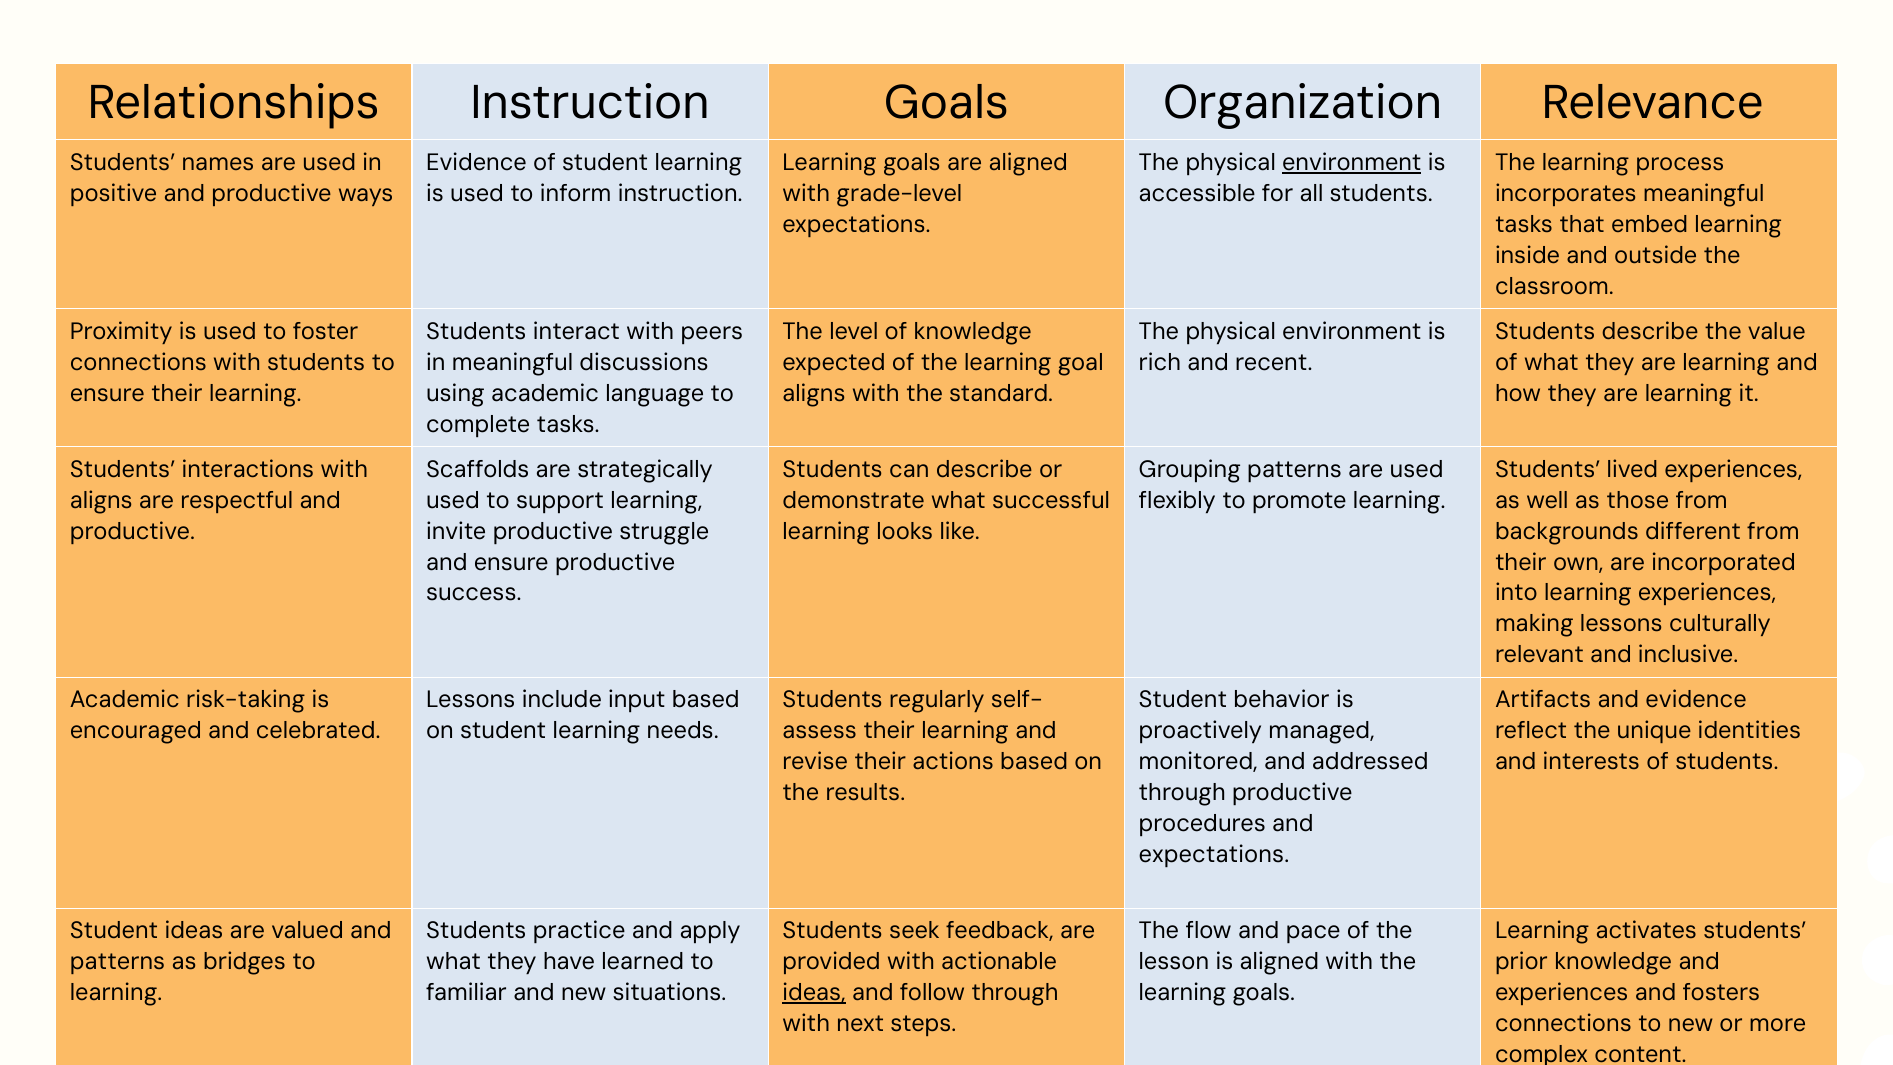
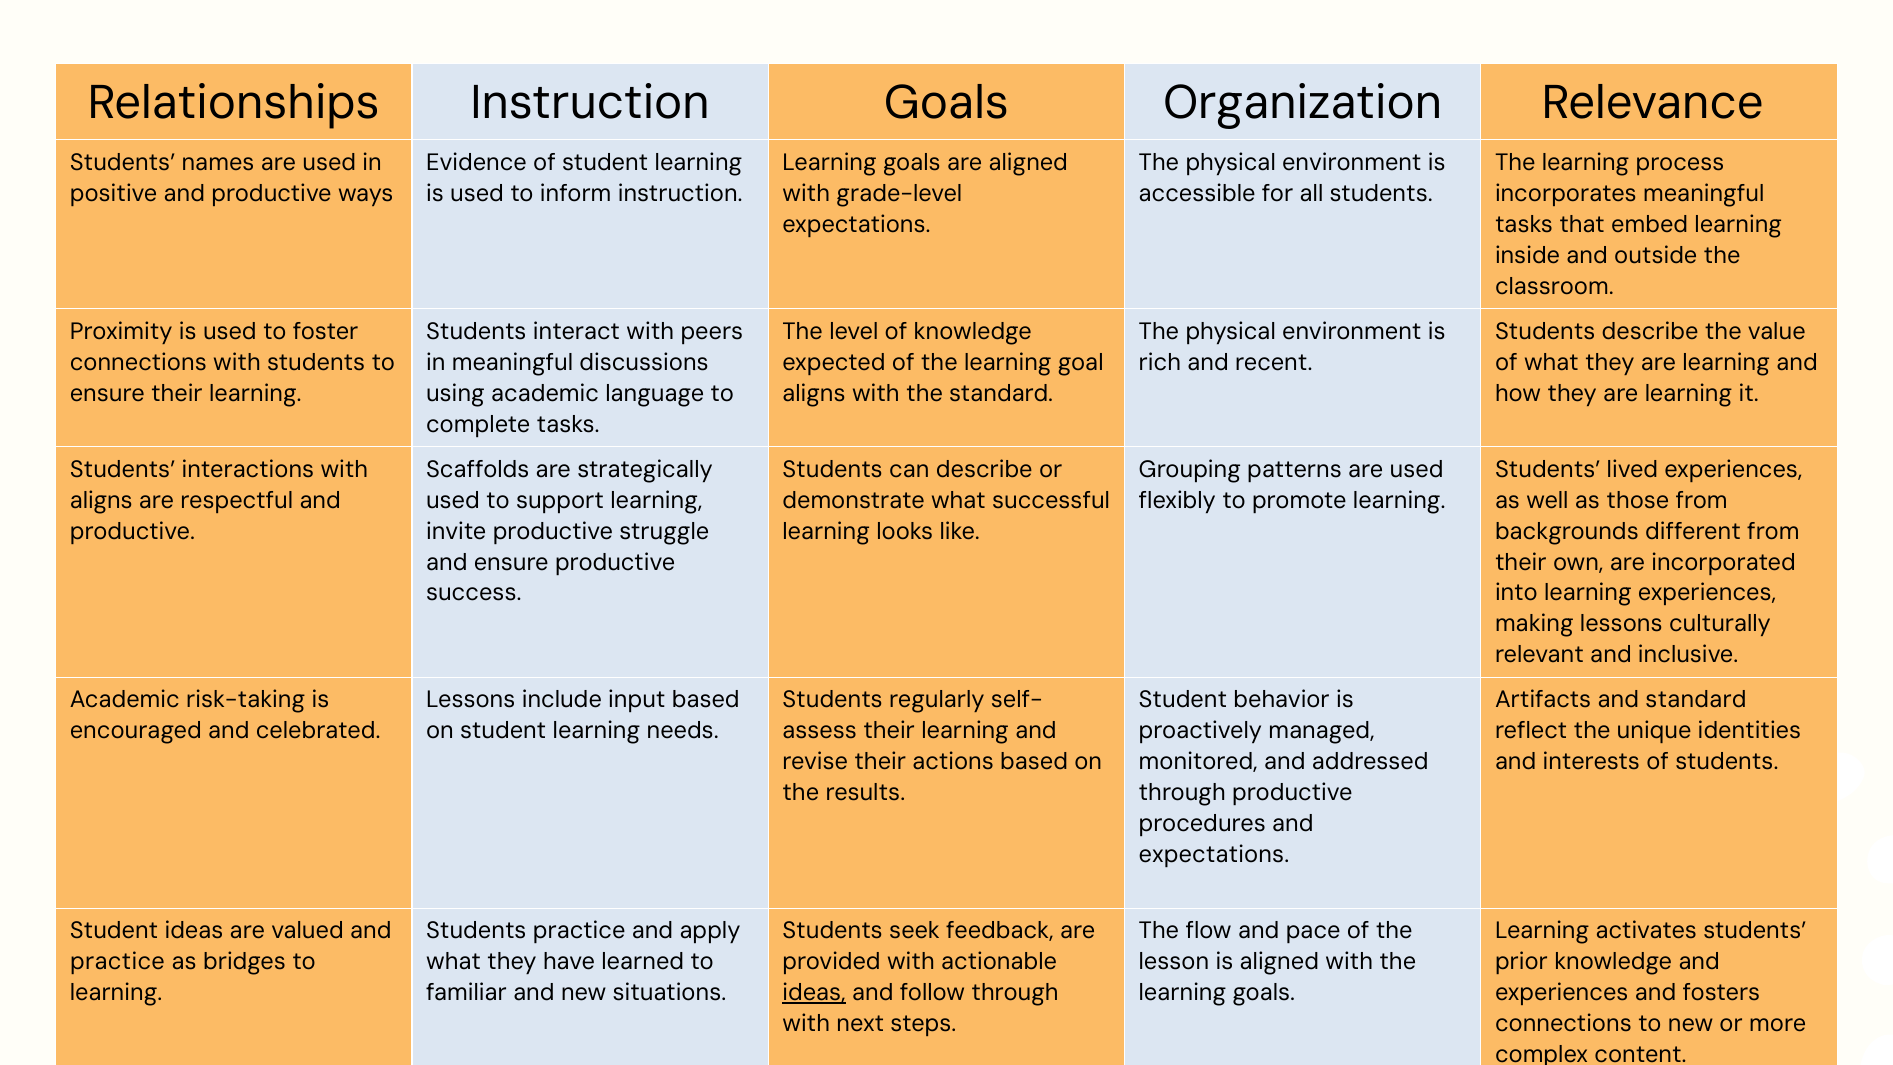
environment at (1352, 163) underline: present -> none
and evidence: evidence -> standard
patterns at (118, 962): patterns -> practice
